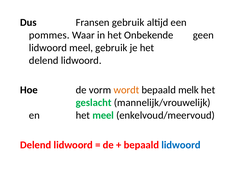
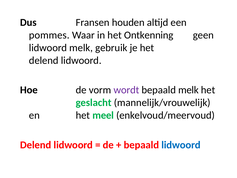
Fransen gebruik: gebruik -> houden
Onbekende: Onbekende -> Ontkenning
lidwoord meel: meel -> melk
wordt colour: orange -> purple
